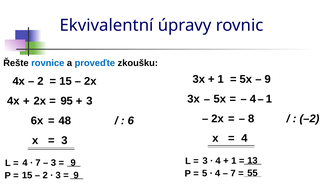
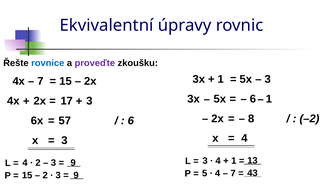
proveďte colour: blue -> purple
9 at (268, 79): 9 -> 3
2 at (40, 81): 2 -> 7
4 at (253, 99): 4 -> 6
95: 95 -> 17
48: 48 -> 57
7 at (38, 163): 7 -> 2
55: 55 -> 43
